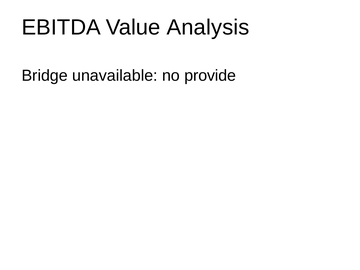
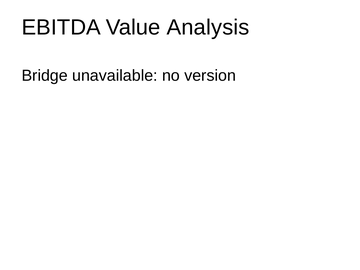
provide: provide -> version
